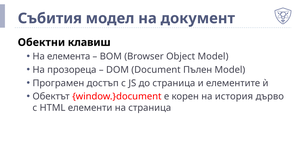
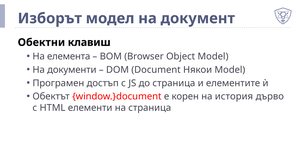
Събития: Събития -> Изборът
прозореца: прозореца -> документи
Пълен: Пълен -> Някои
